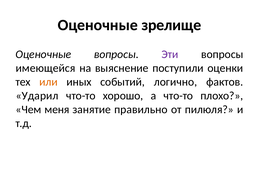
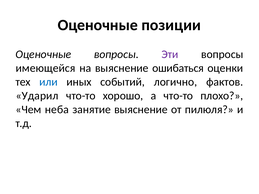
зрелище: зрелище -> позиции
поступили: поступили -> ошибаться
или colour: orange -> blue
меня: меня -> неба
занятие правильно: правильно -> выяснение
